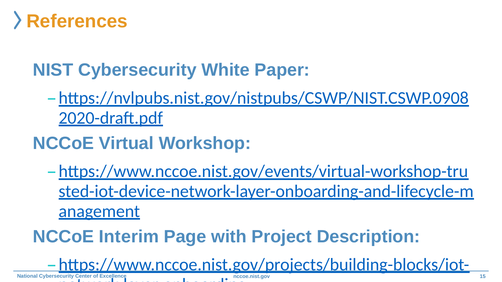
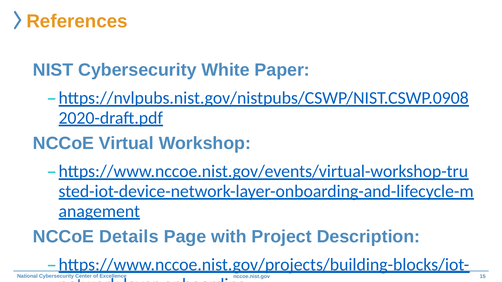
Interim: Interim -> Details
